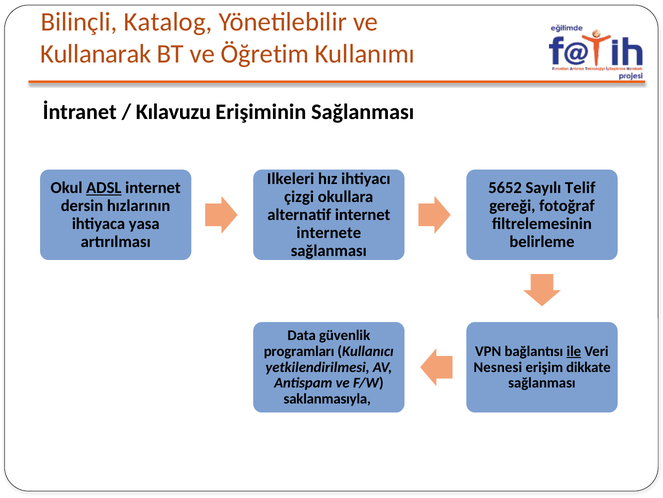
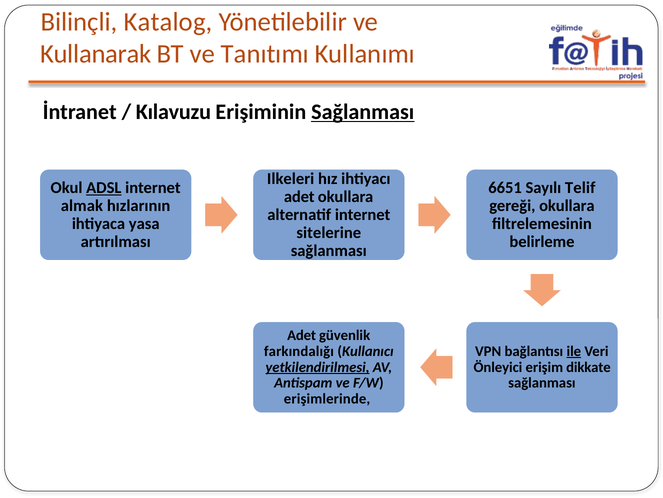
Öğretim: Öğretim -> Tanıtımı
Sağlanması at (363, 112) underline: none -> present
5652: 5652 -> 6651
çizgi at (299, 196): çizgi -> adet
dersin: dersin -> almak
gereği fotoğraf: fotoğraf -> okullara
internete: internete -> sitelerine
Data at (302, 335): Data -> Adet
programları: programları -> farkındalığı
yetkilendirilmesi underline: none -> present
Nesnesi: Nesnesi -> Önleyici
saklanmasıyla: saklanmasıyla -> erişimlerinde
